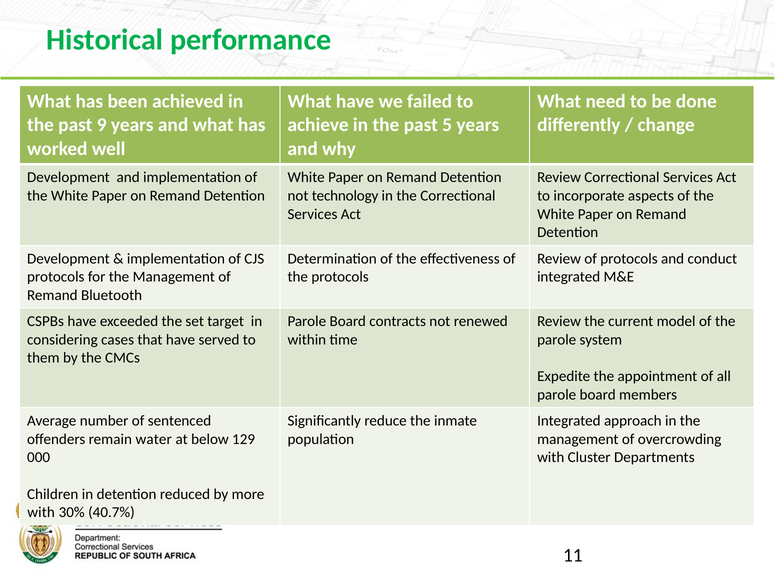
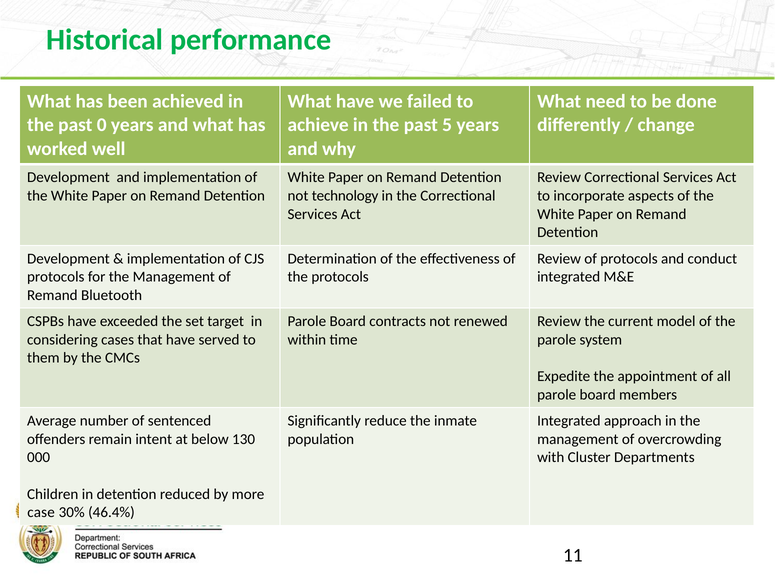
9: 9 -> 0
water: water -> intent
129: 129 -> 130
with at (41, 513): with -> case
40.7%: 40.7% -> 46.4%
